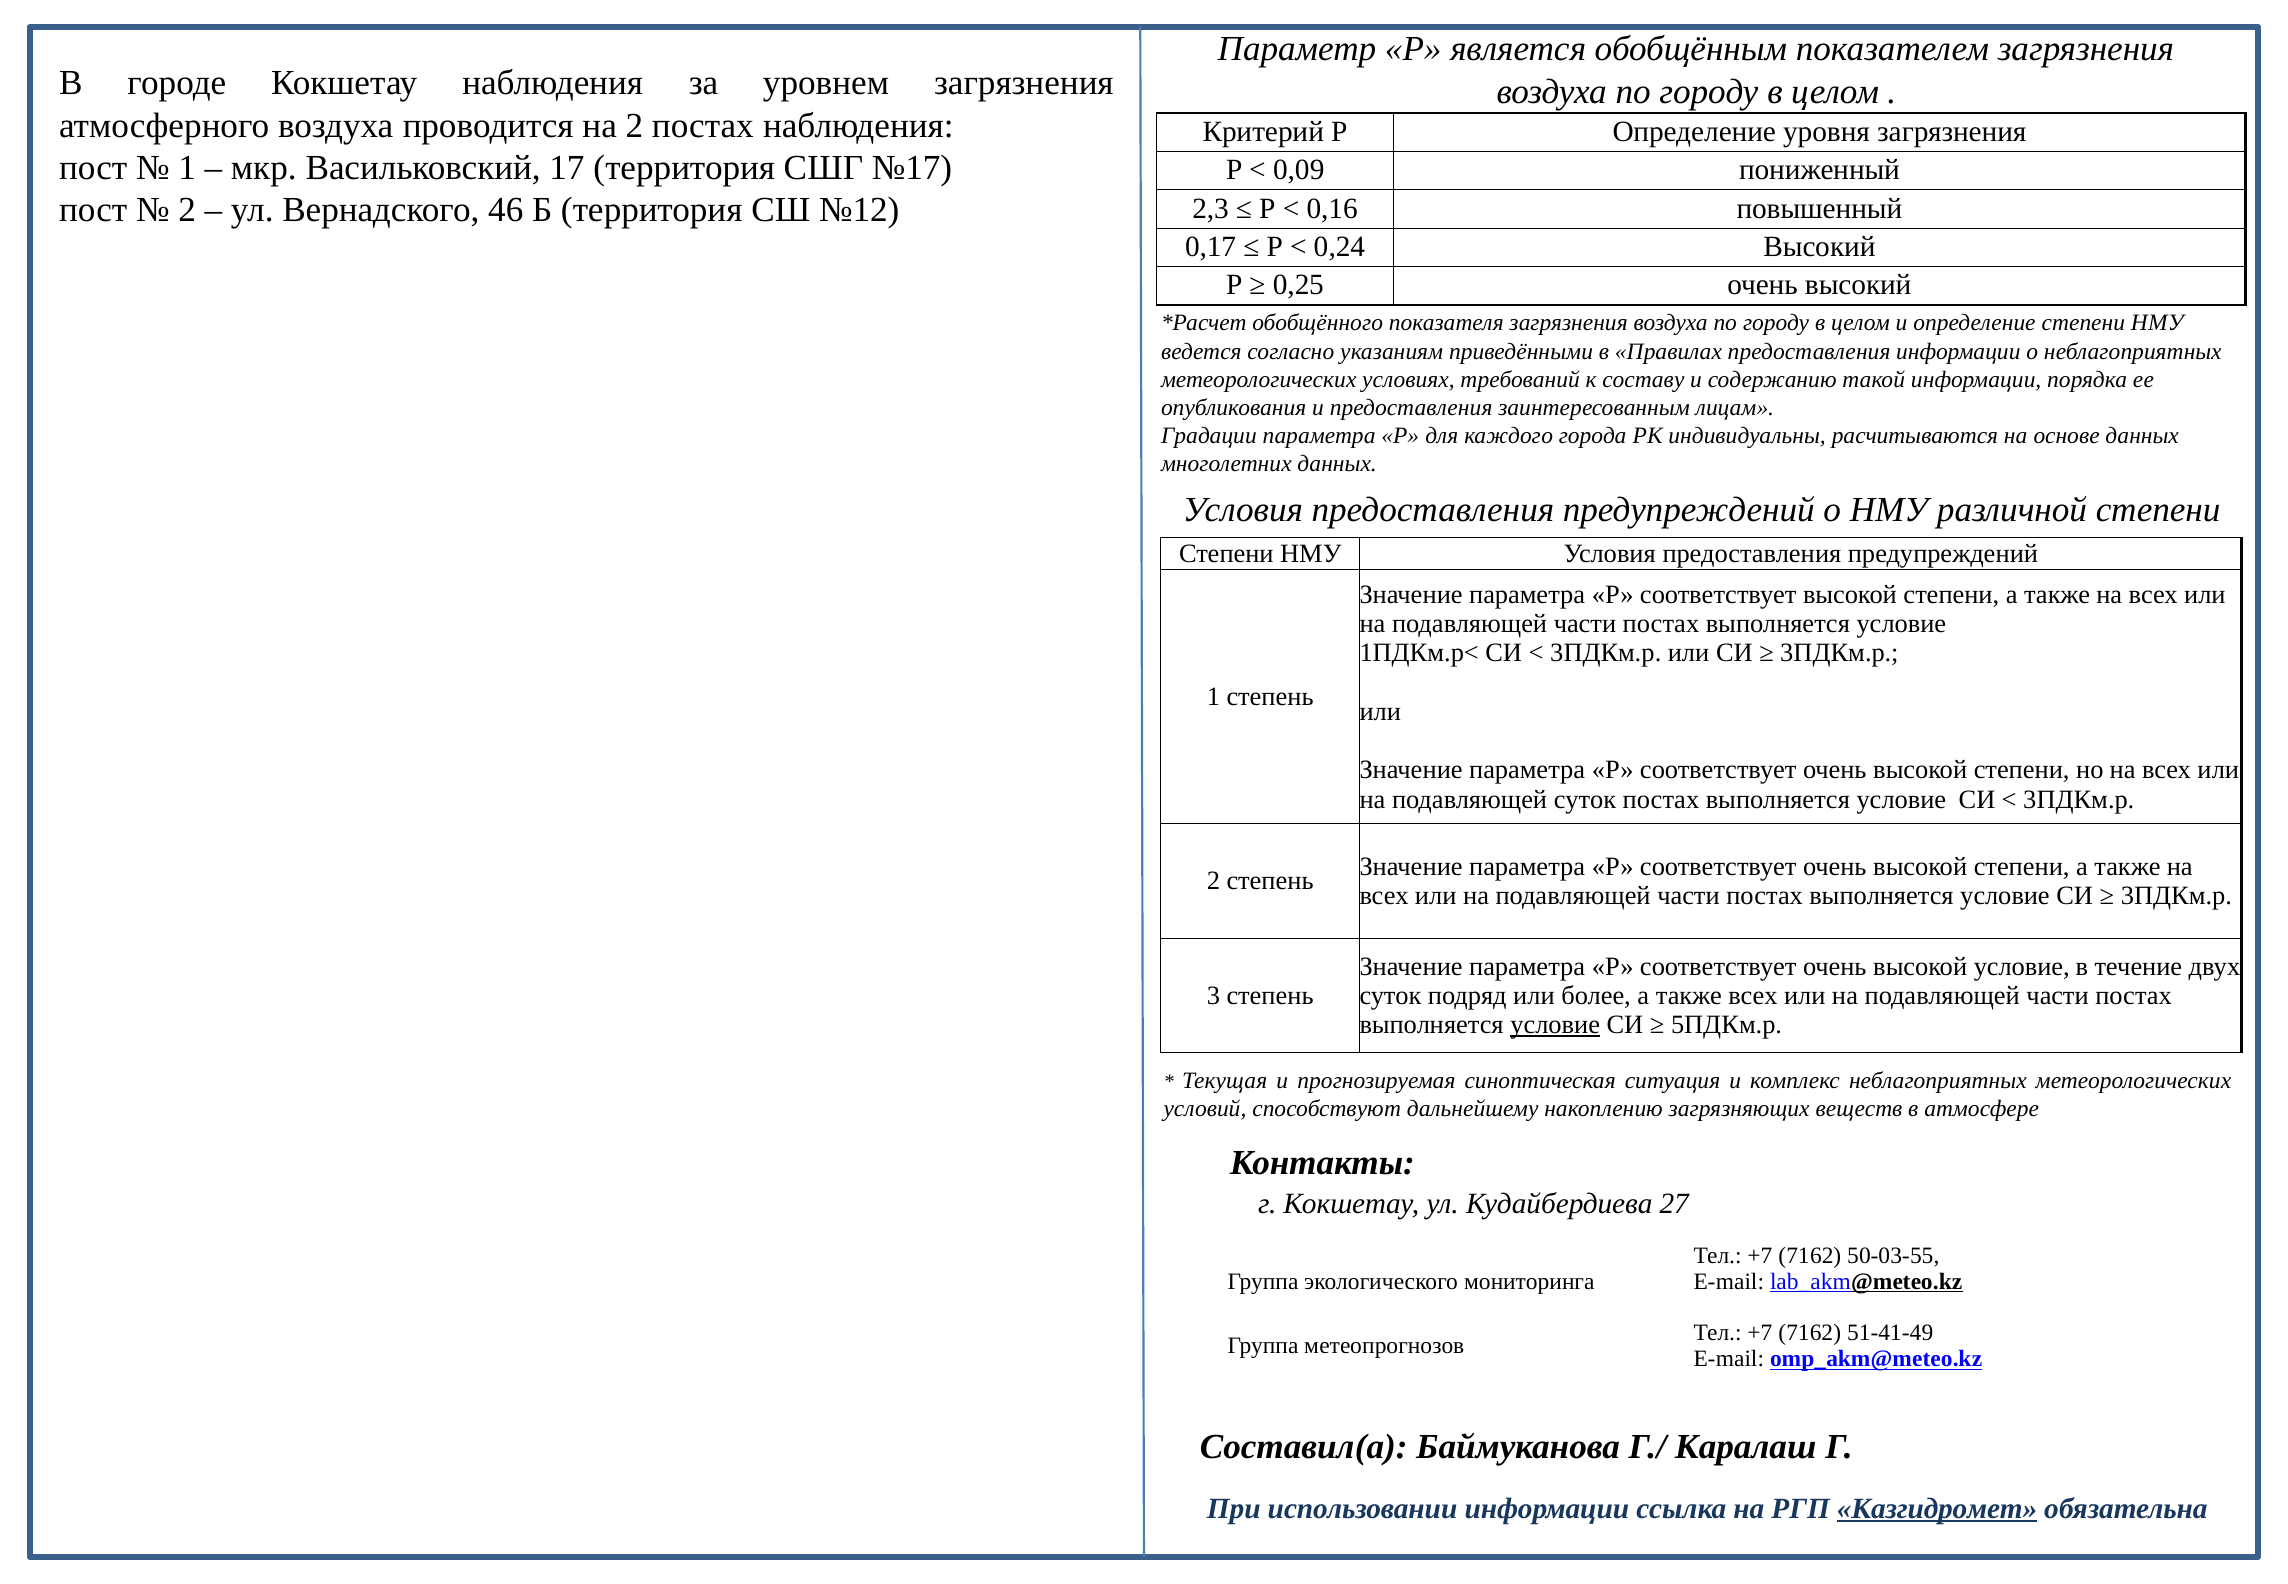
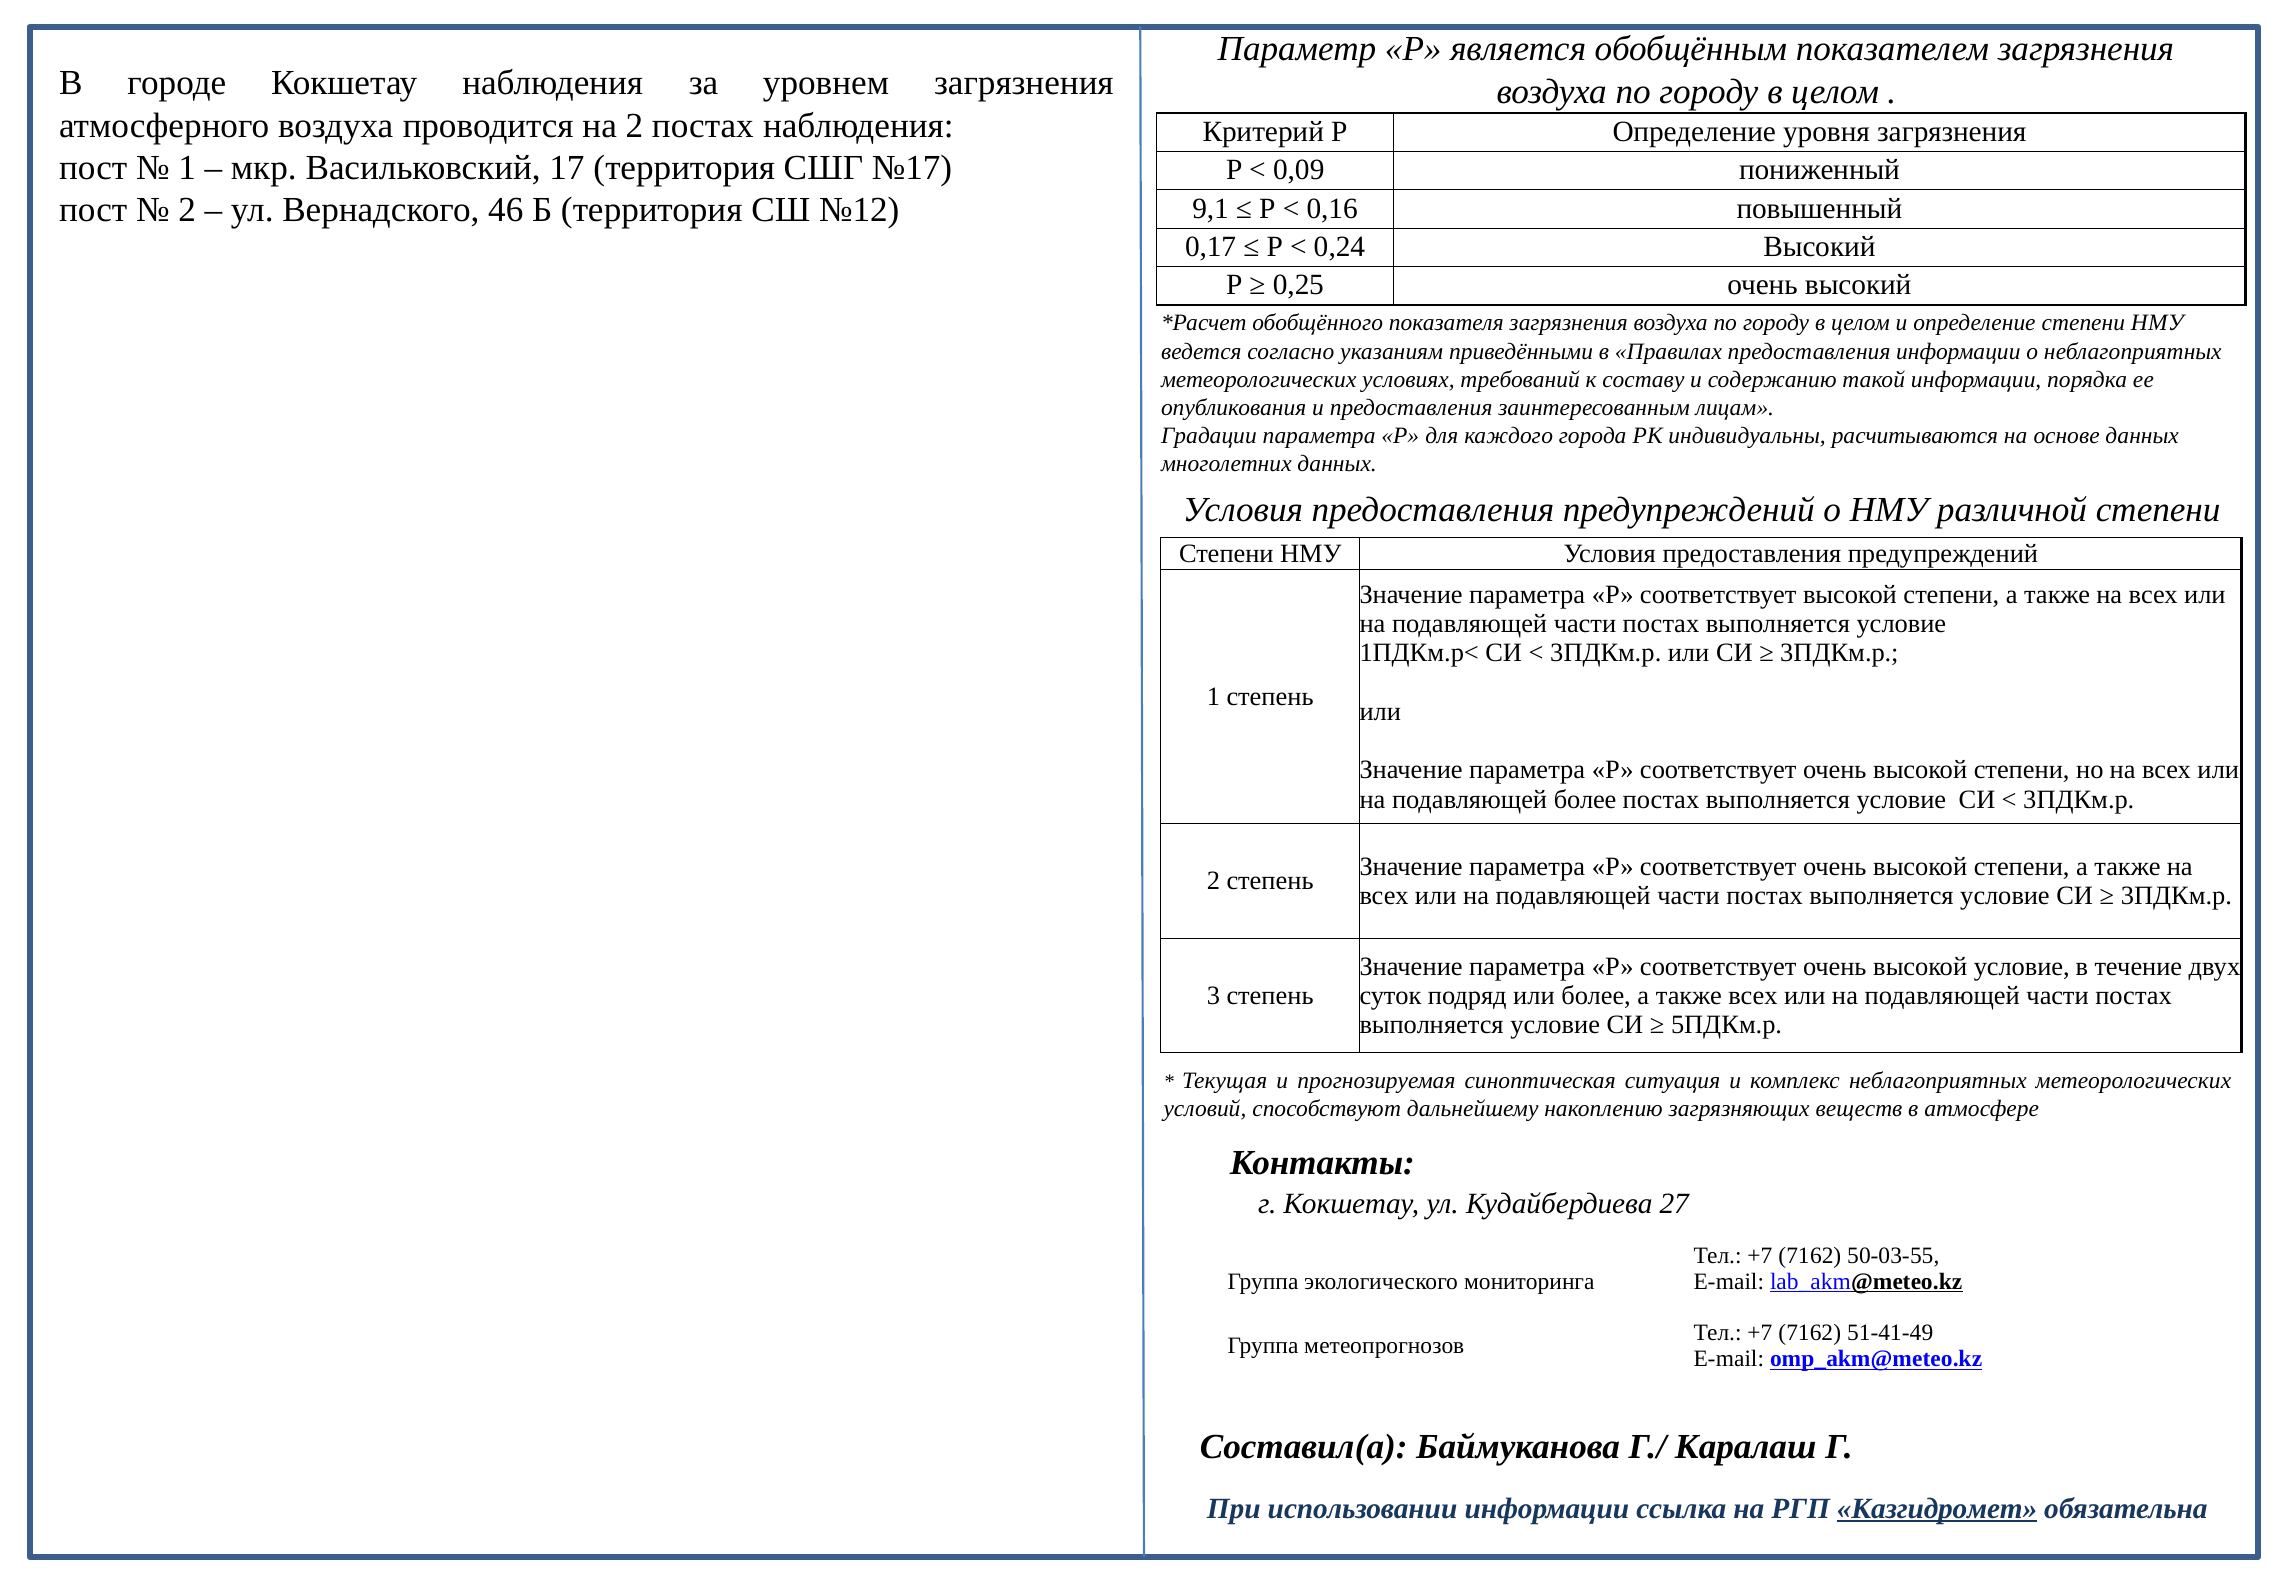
2,3: 2,3 -> 9,1
подавляющей суток: суток -> более
условие at (1555, 1025) underline: present -> none
